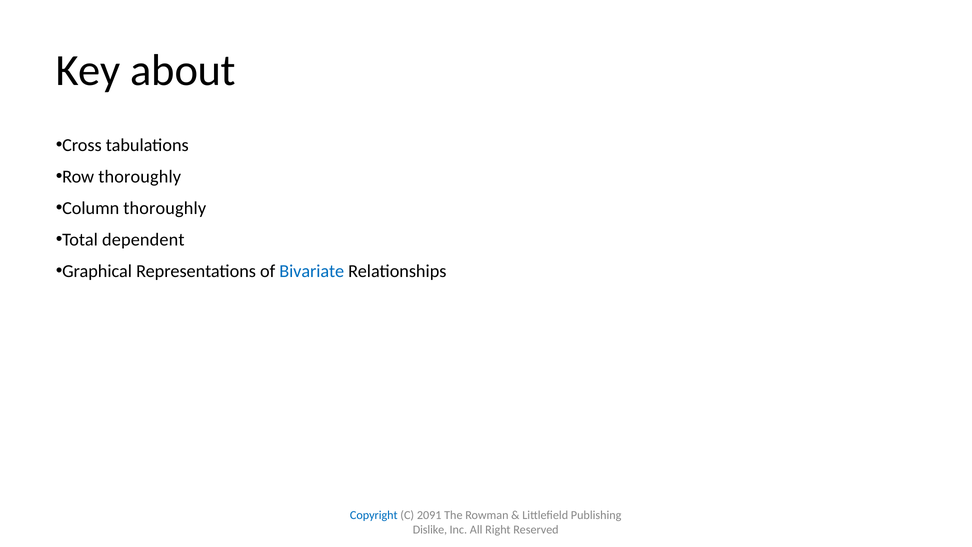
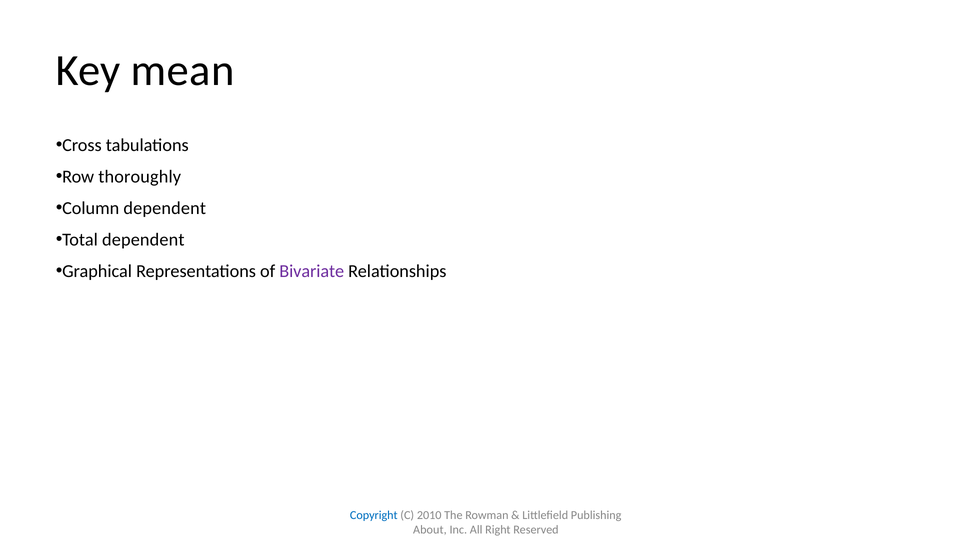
about: about -> mean
Column thoroughly: thoroughly -> dependent
Bivariate colour: blue -> purple
2091: 2091 -> 2010
Dislike: Dislike -> About
